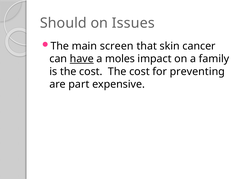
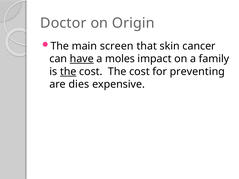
Should: Should -> Doctor
Issues: Issues -> Origin
the at (68, 72) underline: none -> present
part: part -> dies
